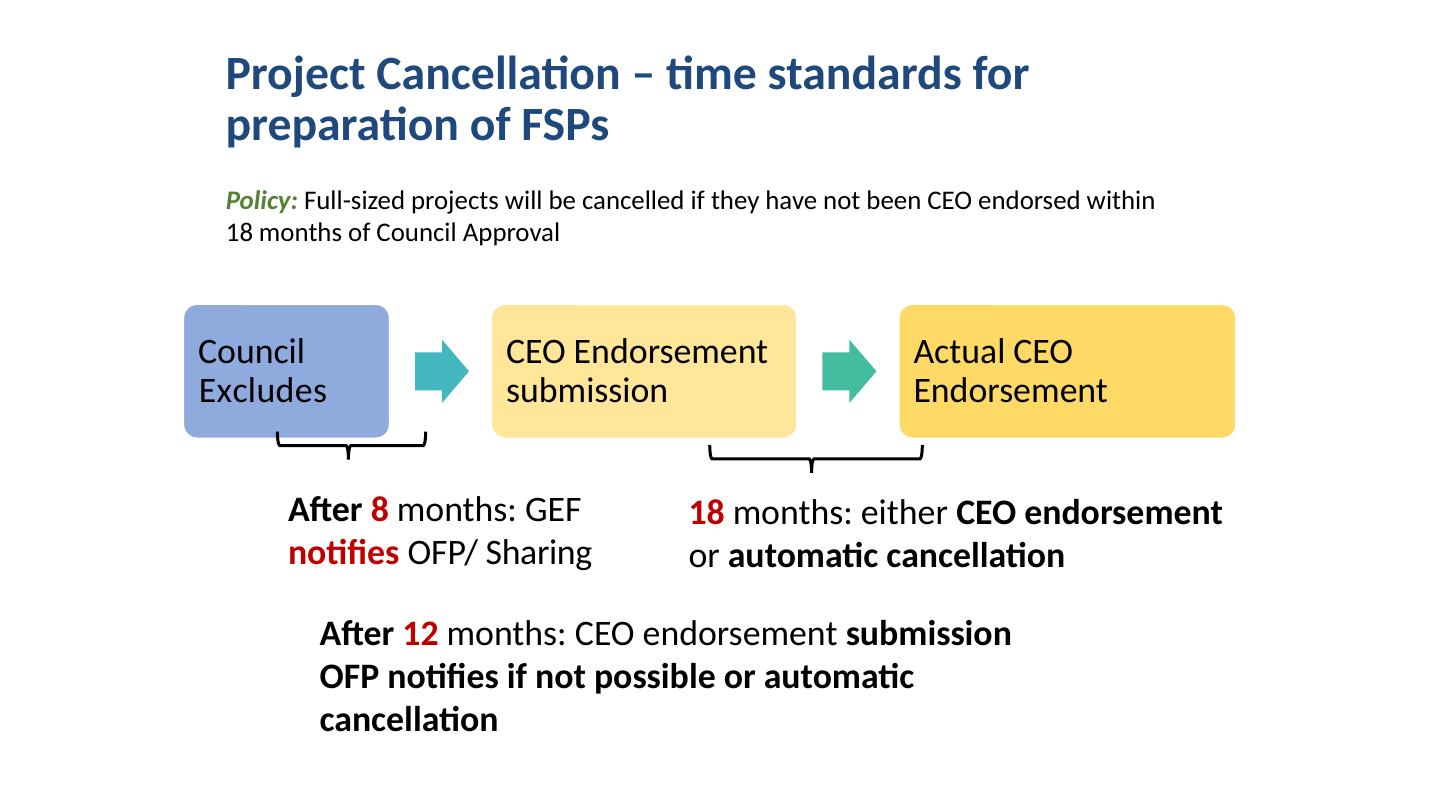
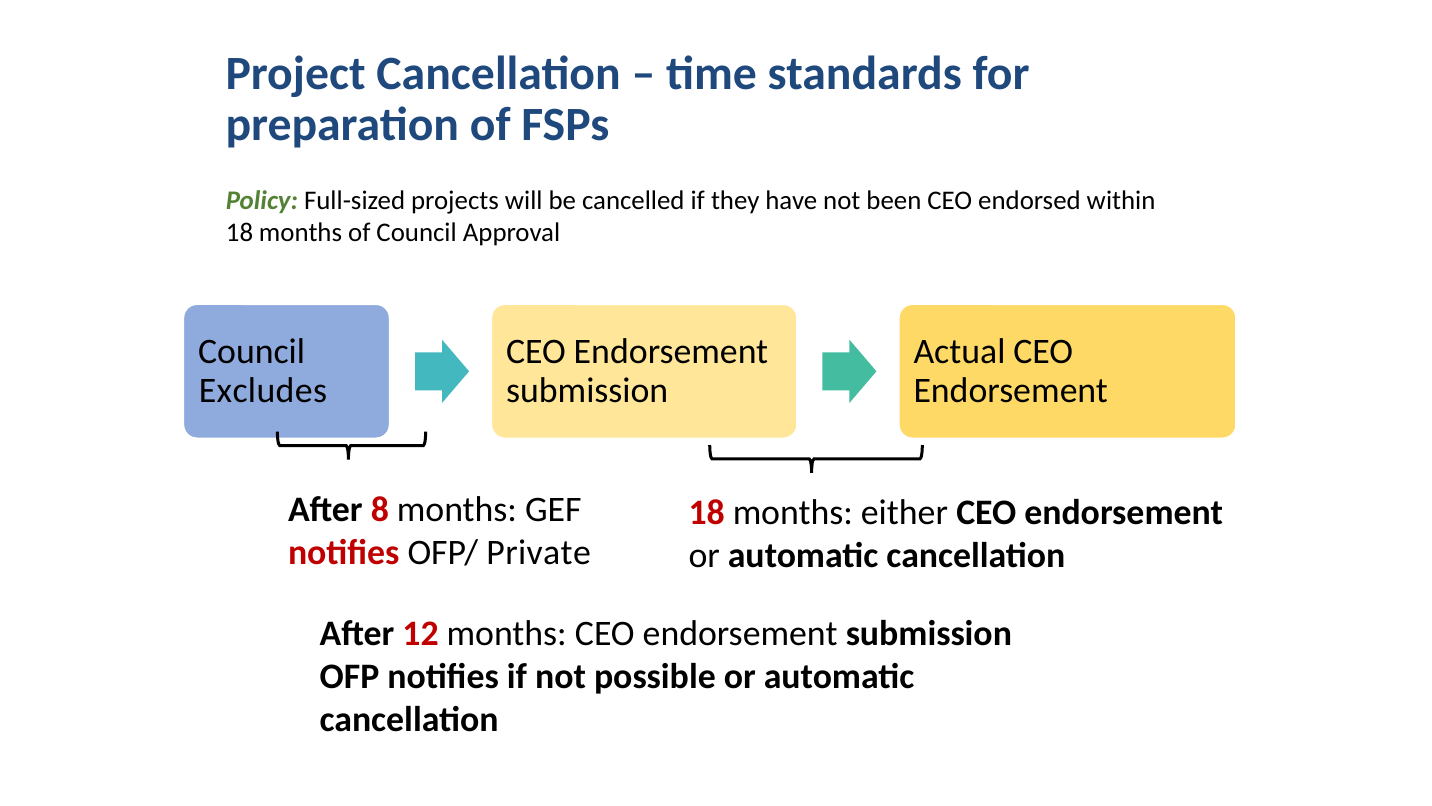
Sharing: Sharing -> Private
